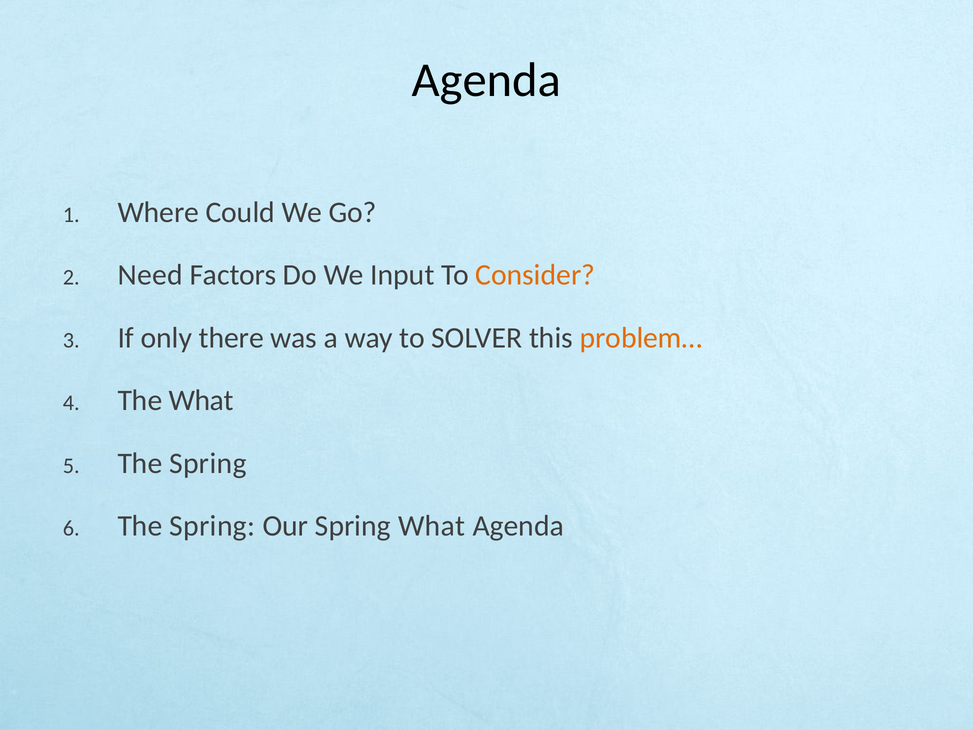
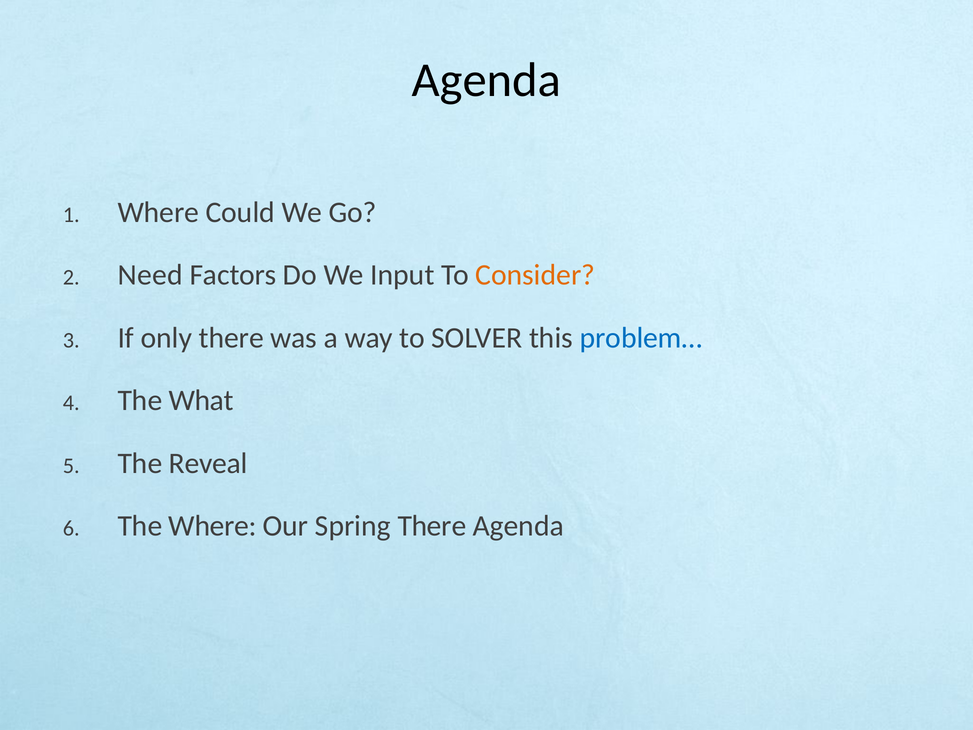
problem… colour: orange -> blue
Spring at (208, 463): Spring -> Reveal
Spring at (212, 526): Spring -> Where
Spring What: What -> There
